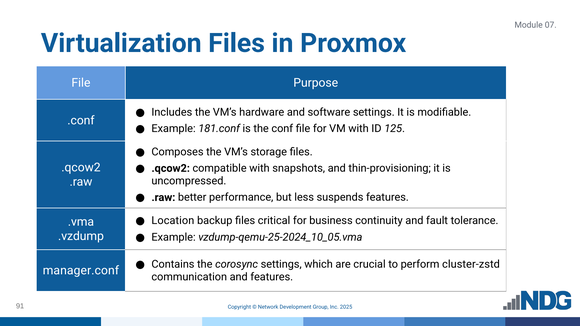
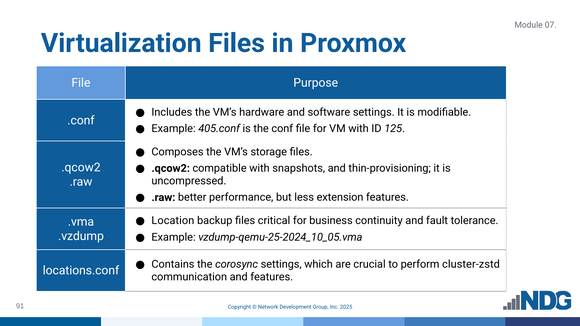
181.conf: 181.conf -> 405.conf
suspends: suspends -> extension
manager.conf: manager.conf -> locations.conf
